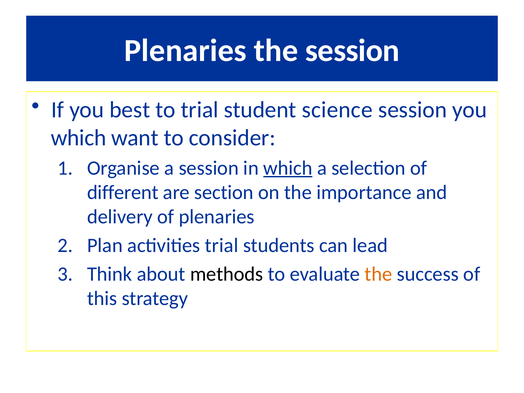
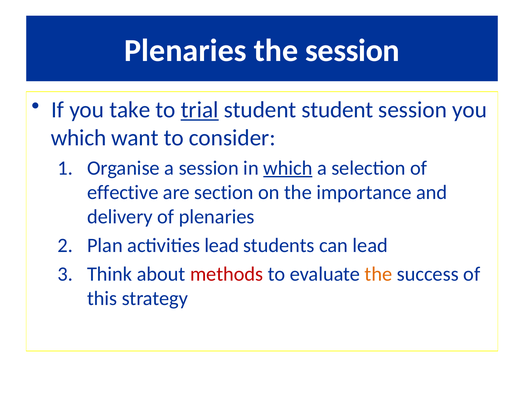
best: best -> take
trial at (200, 110) underline: none -> present
student science: science -> student
different: different -> effective
activities trial: trial -> lead
methods colour: black -> red
